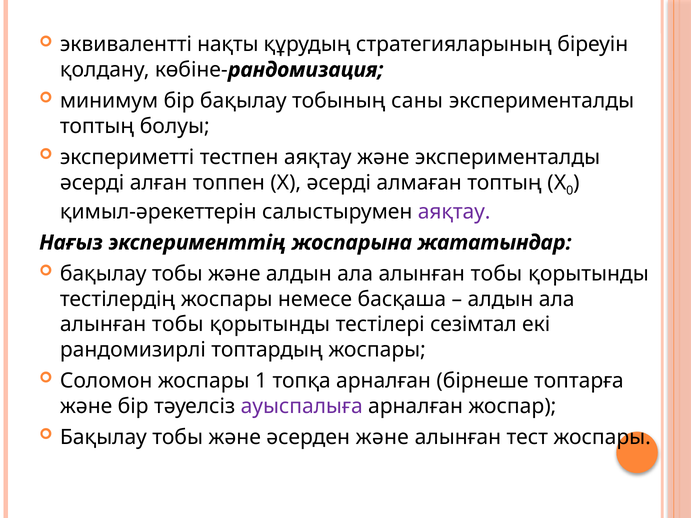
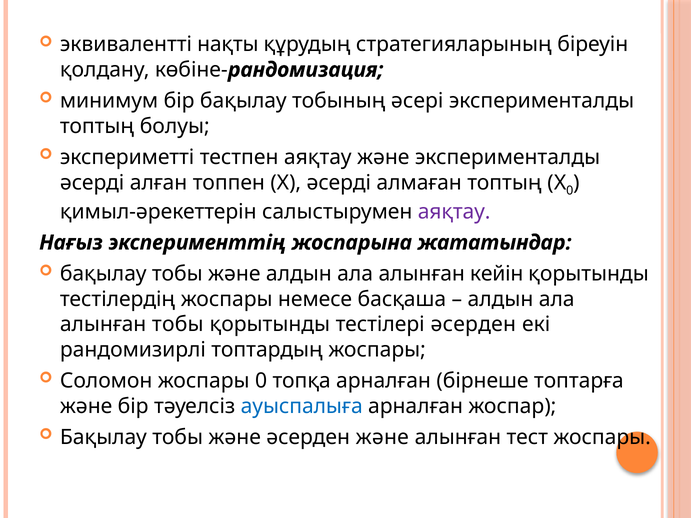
саны: саны -> әсері
тобы at (496, 274): тобы -> кейін
тестілері сезімтал: сезімтал -> әсерден
жоспары 1: 1 -> 0
ауыспалыға colour: purple -> blue
